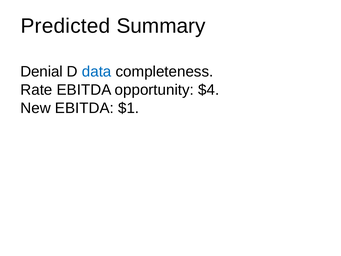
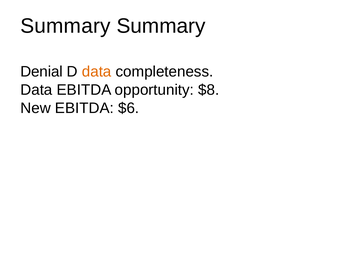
Predicted at (65, 26): Predicted -> Summary
data at (97, 72) colour: blue -> orange
Rate at (36, 90): Rate -> Data
$4: $4 -> $8
$1: $1 -> $6
